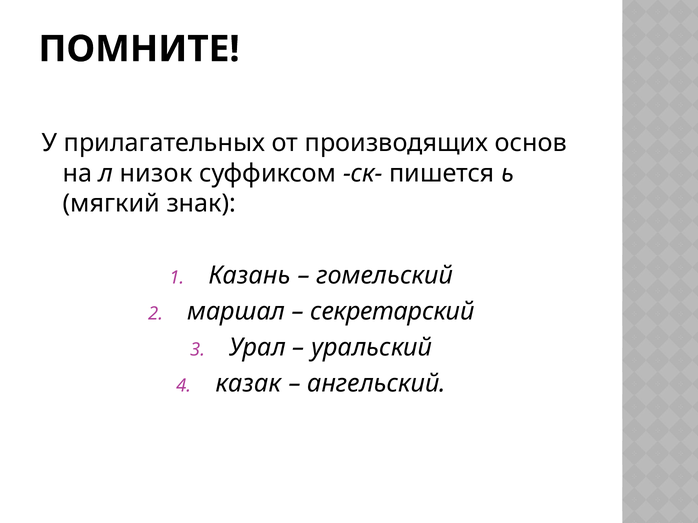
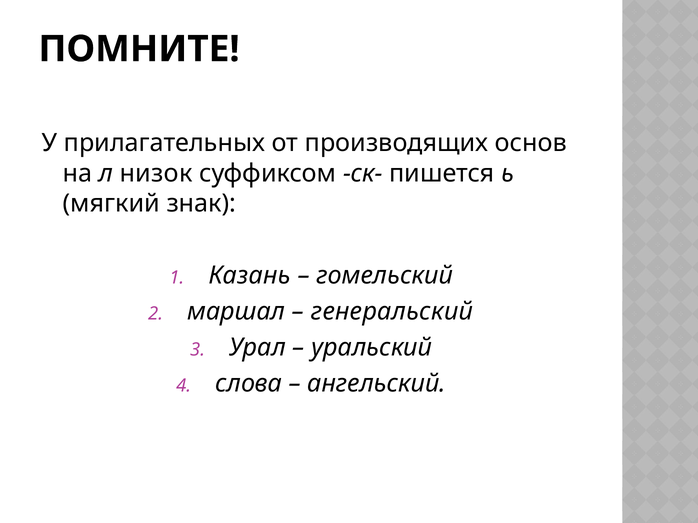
секретарский: секретарский -> генеральский
казак: казак -> слова
